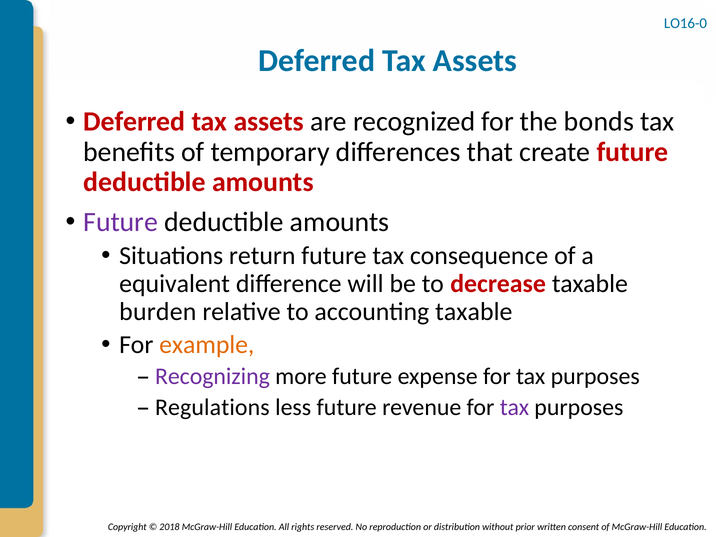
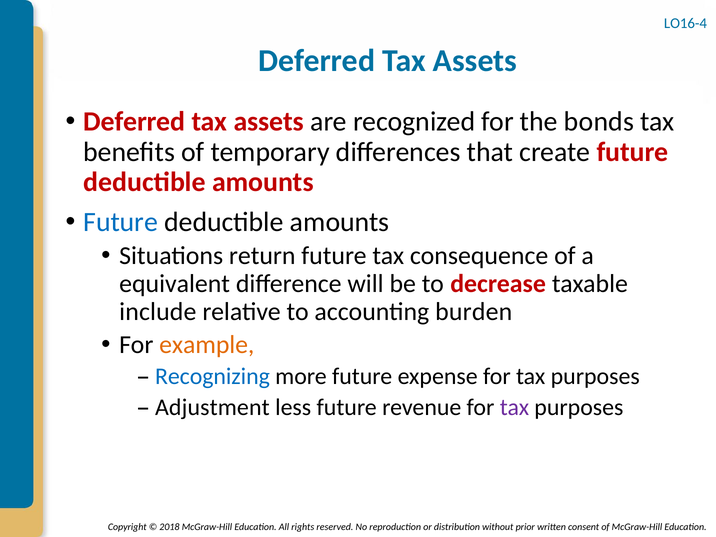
LO16-0: LO16-0 -> LO16-4
Future at (121, 222) colour: purple -> blue
burden: burden -> include
accounting taxable: taxable -> burden
Recognizing colour: purple -> blue
Regulations: Regulations -> Adjustment
